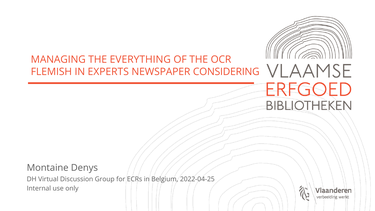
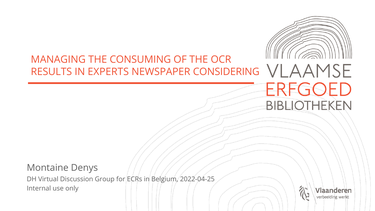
EVERYTHING: EVERYTHING -> CONSUMING
FLEMISH: FLEMISH -> RESULTS
